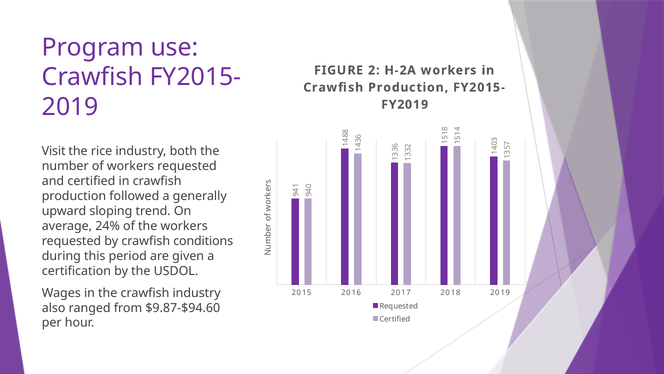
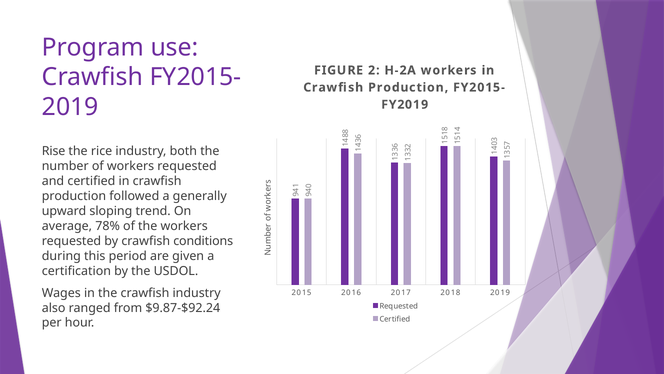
Visit: Visit -> Rise
24%: 24% -> 78%
$9.87-$94.60: $9.87-$94.60 -> $9.87-$92.24
